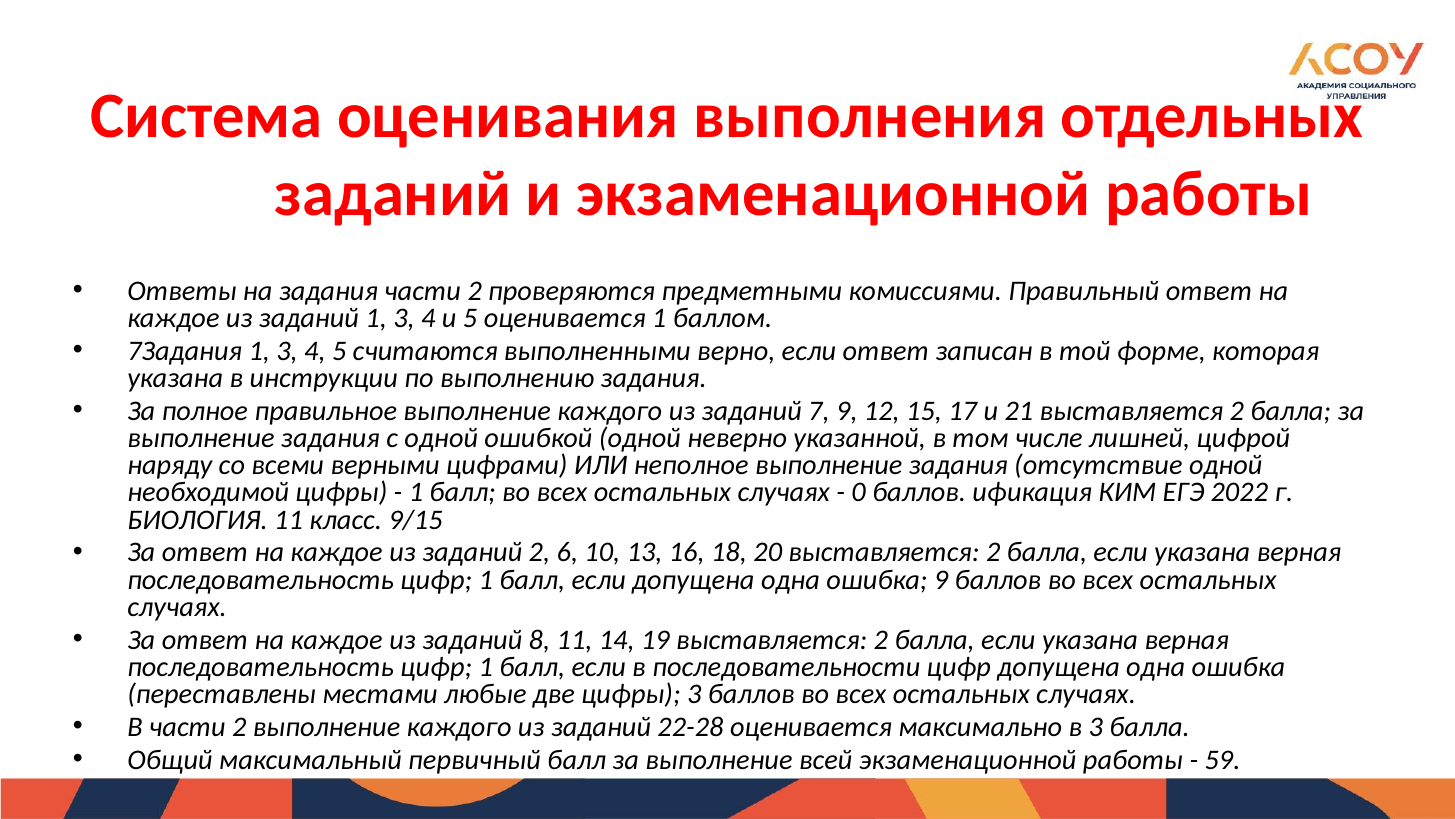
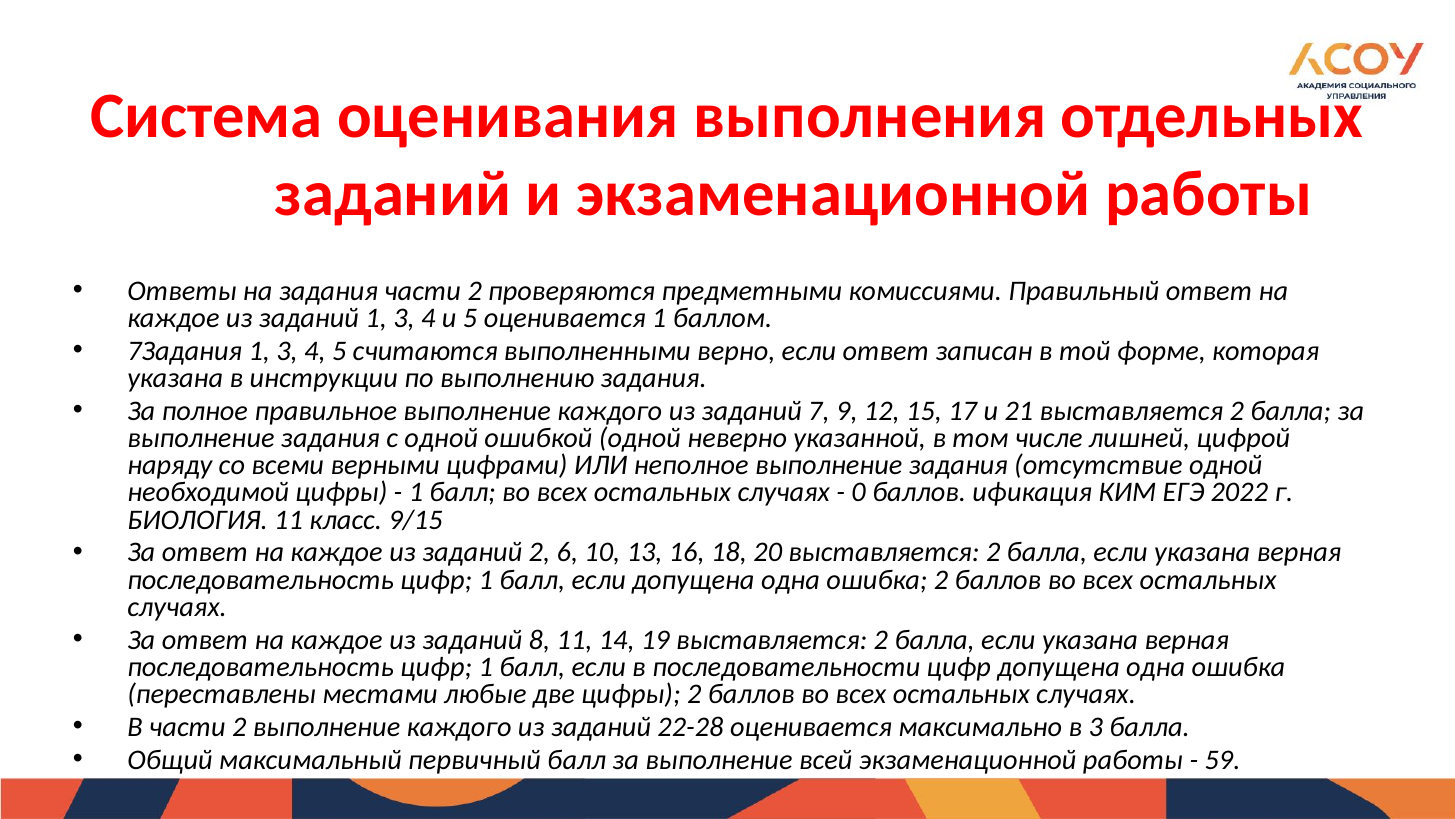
ошибка 9: 9 -> 2
цифры 3: 3 -> 2
